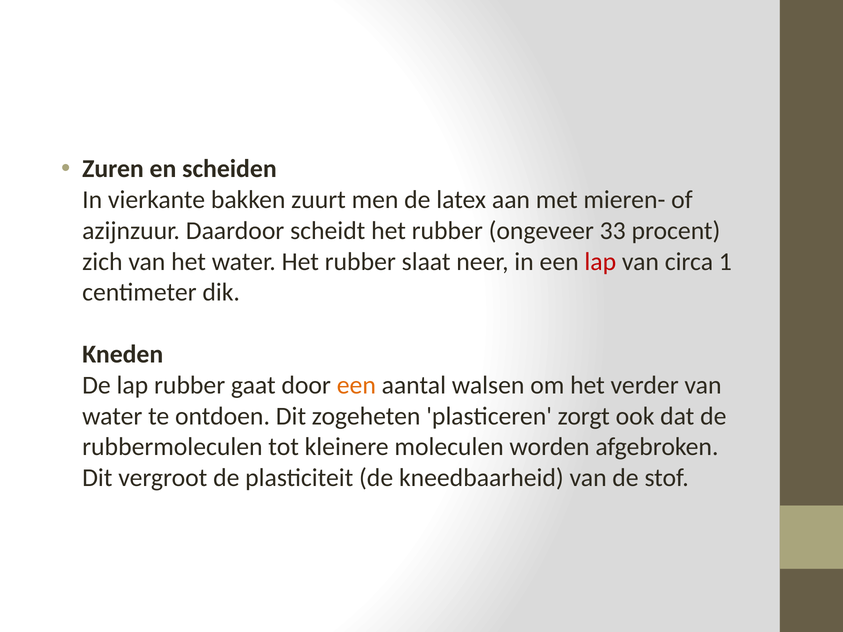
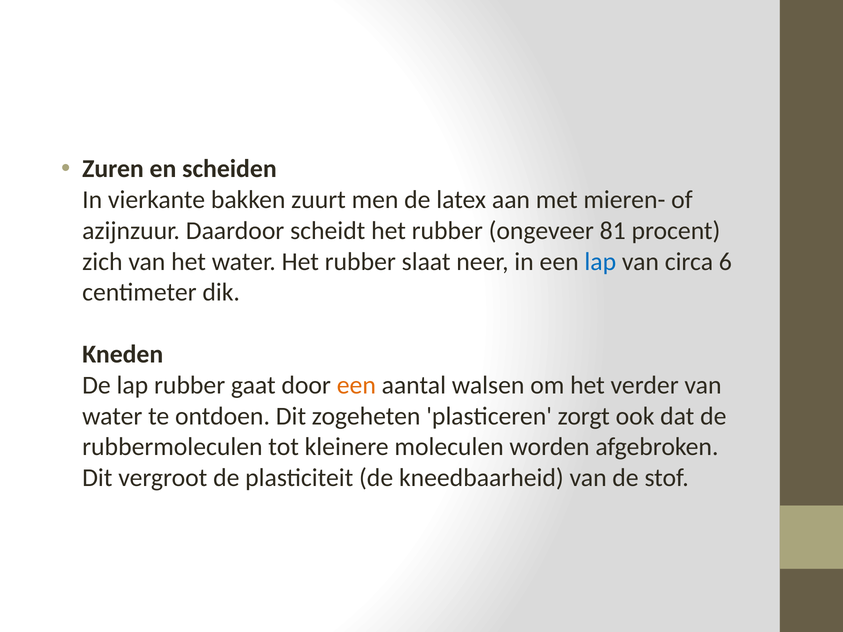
33: 33 -> 81
lap at (600, 262) colour: red -> blue
1: 1 -> 6
